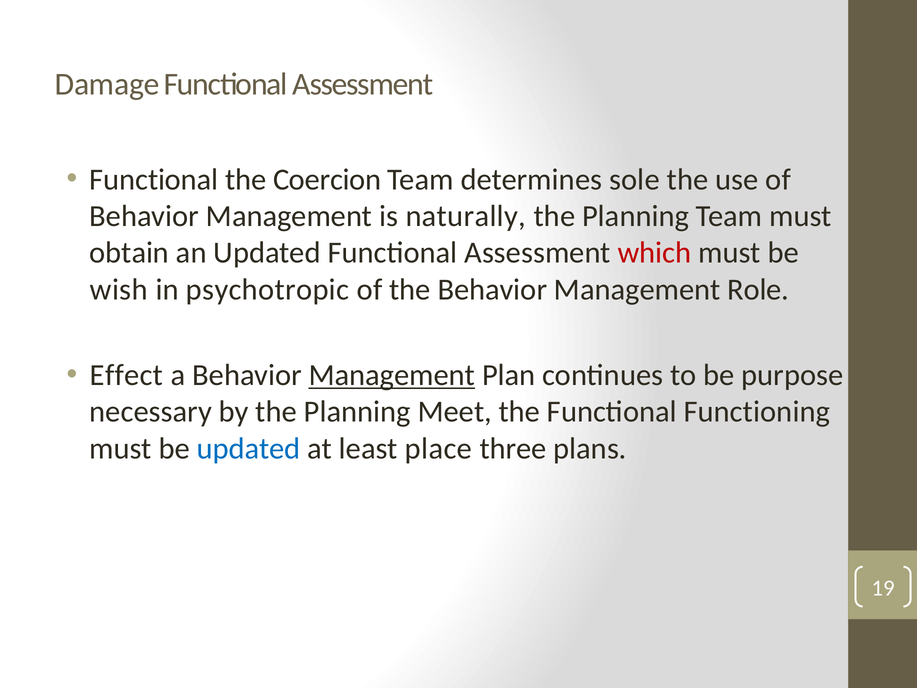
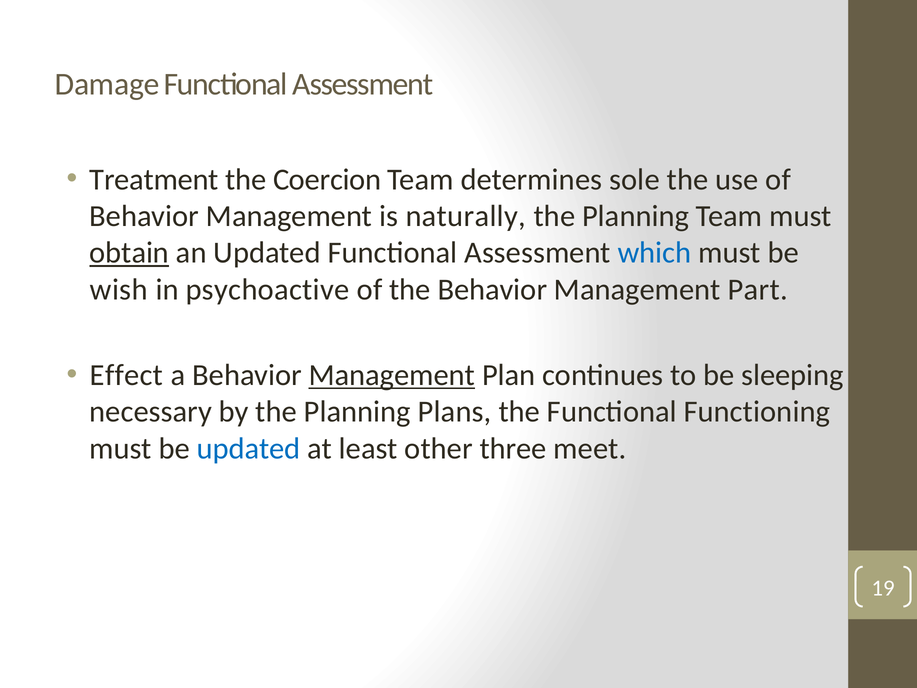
Functional at (154, 179): Functional -> Treatment
obtain underline: none -> present
which colour: red -> blue
psychotropic: psychotropic -> psychoactive
Role: Role -> Part
purpose: purpose -> sleeping
Meet: Meet -> Plans
place: place -> other
plans: plans -> meet
